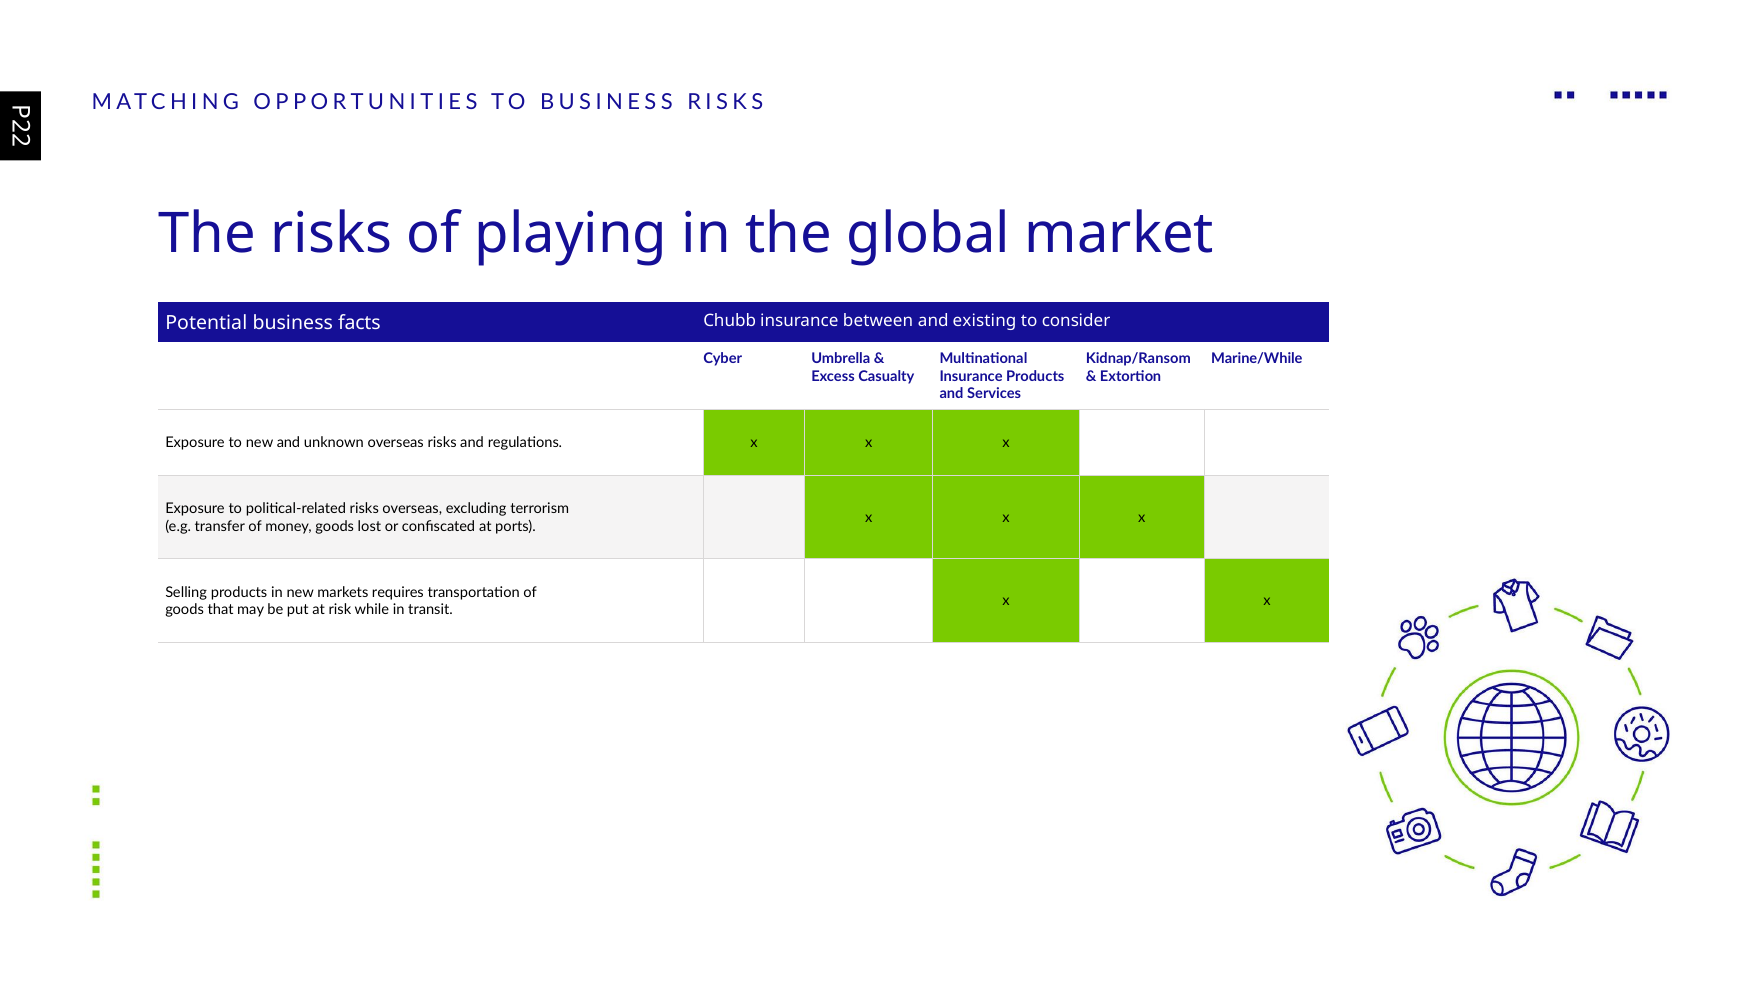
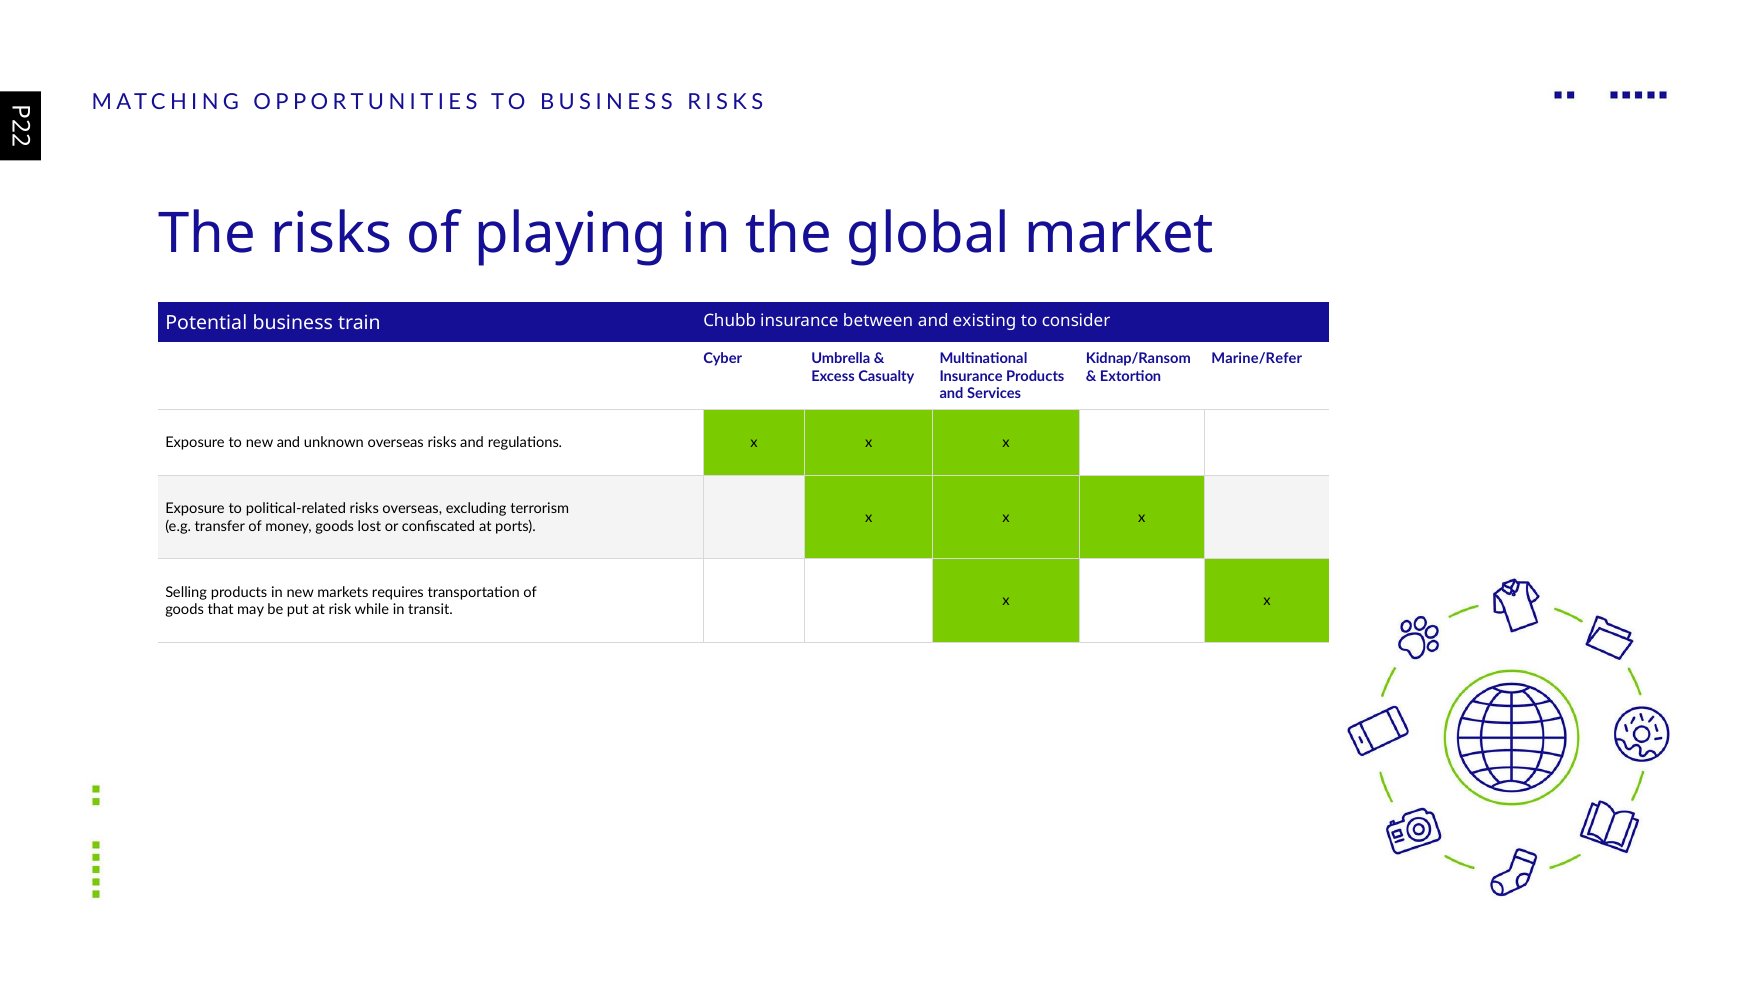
facts: facts -> train
Marine/While: Marine/While -> Marine/Refer
